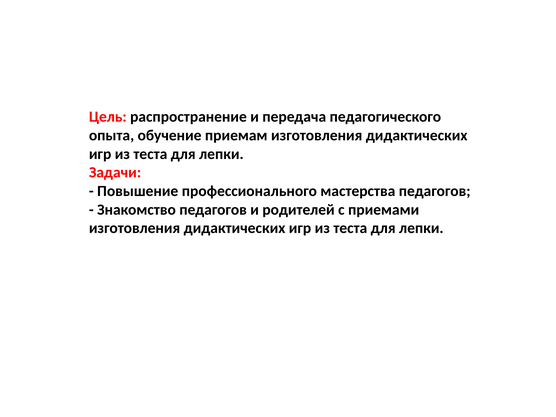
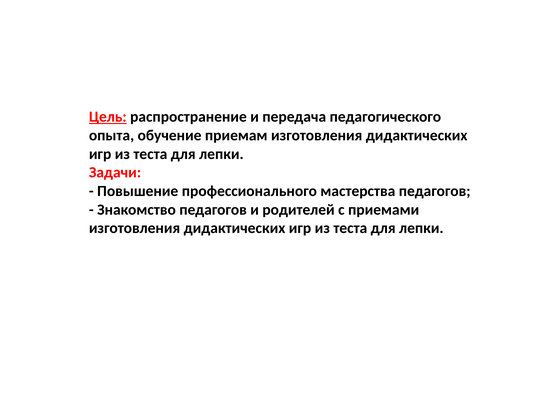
Цель underline: none -> present
